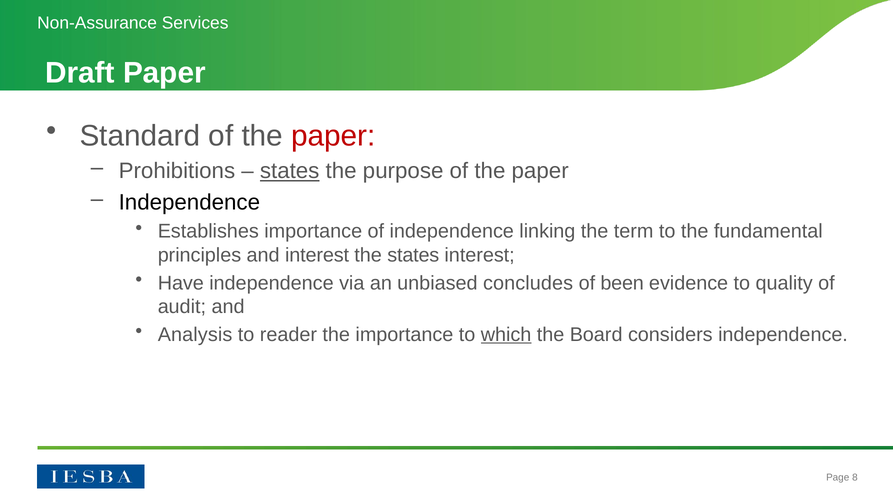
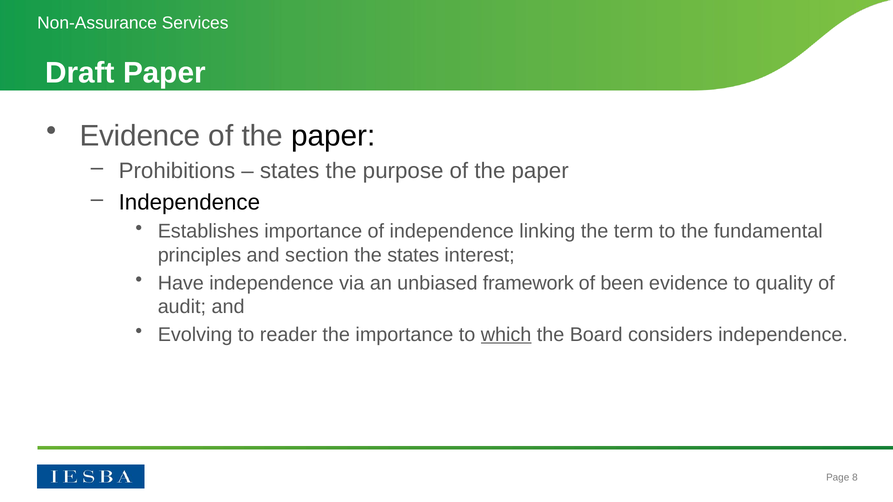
Standard at (140, 136): Standard -> Evidence
paper at (333, 136) colour: red -> black
states at (290, 171) underline: present -> none
and interest: interest -> section
concludes: concludes -> framework
Analysis: Analysis -> Evolving
